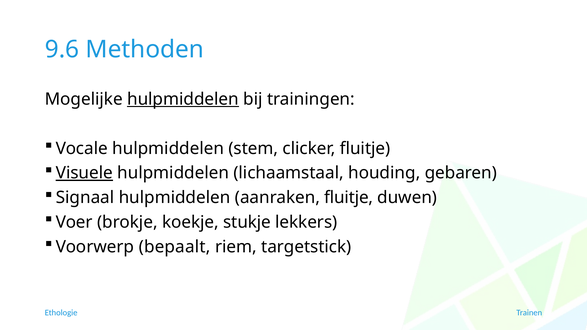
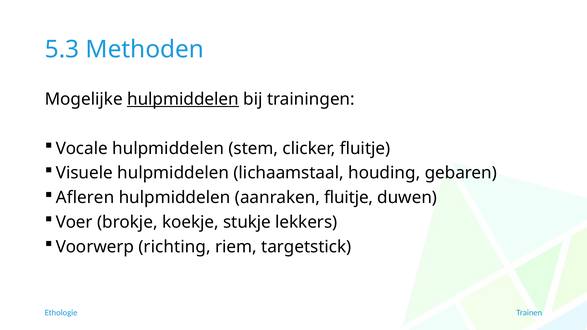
9.6: 9.6 -> 5.3
Visuele underline: present -> none
Signaal: Signaal -> Afleren
bepaalt: bepaalt -> richting
